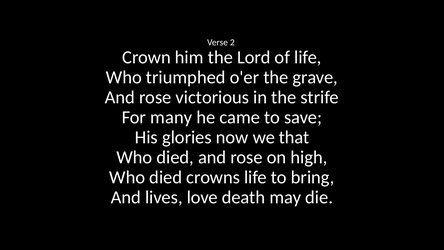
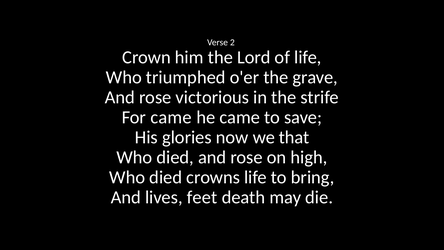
For many: many -> came
love: love -> feet
